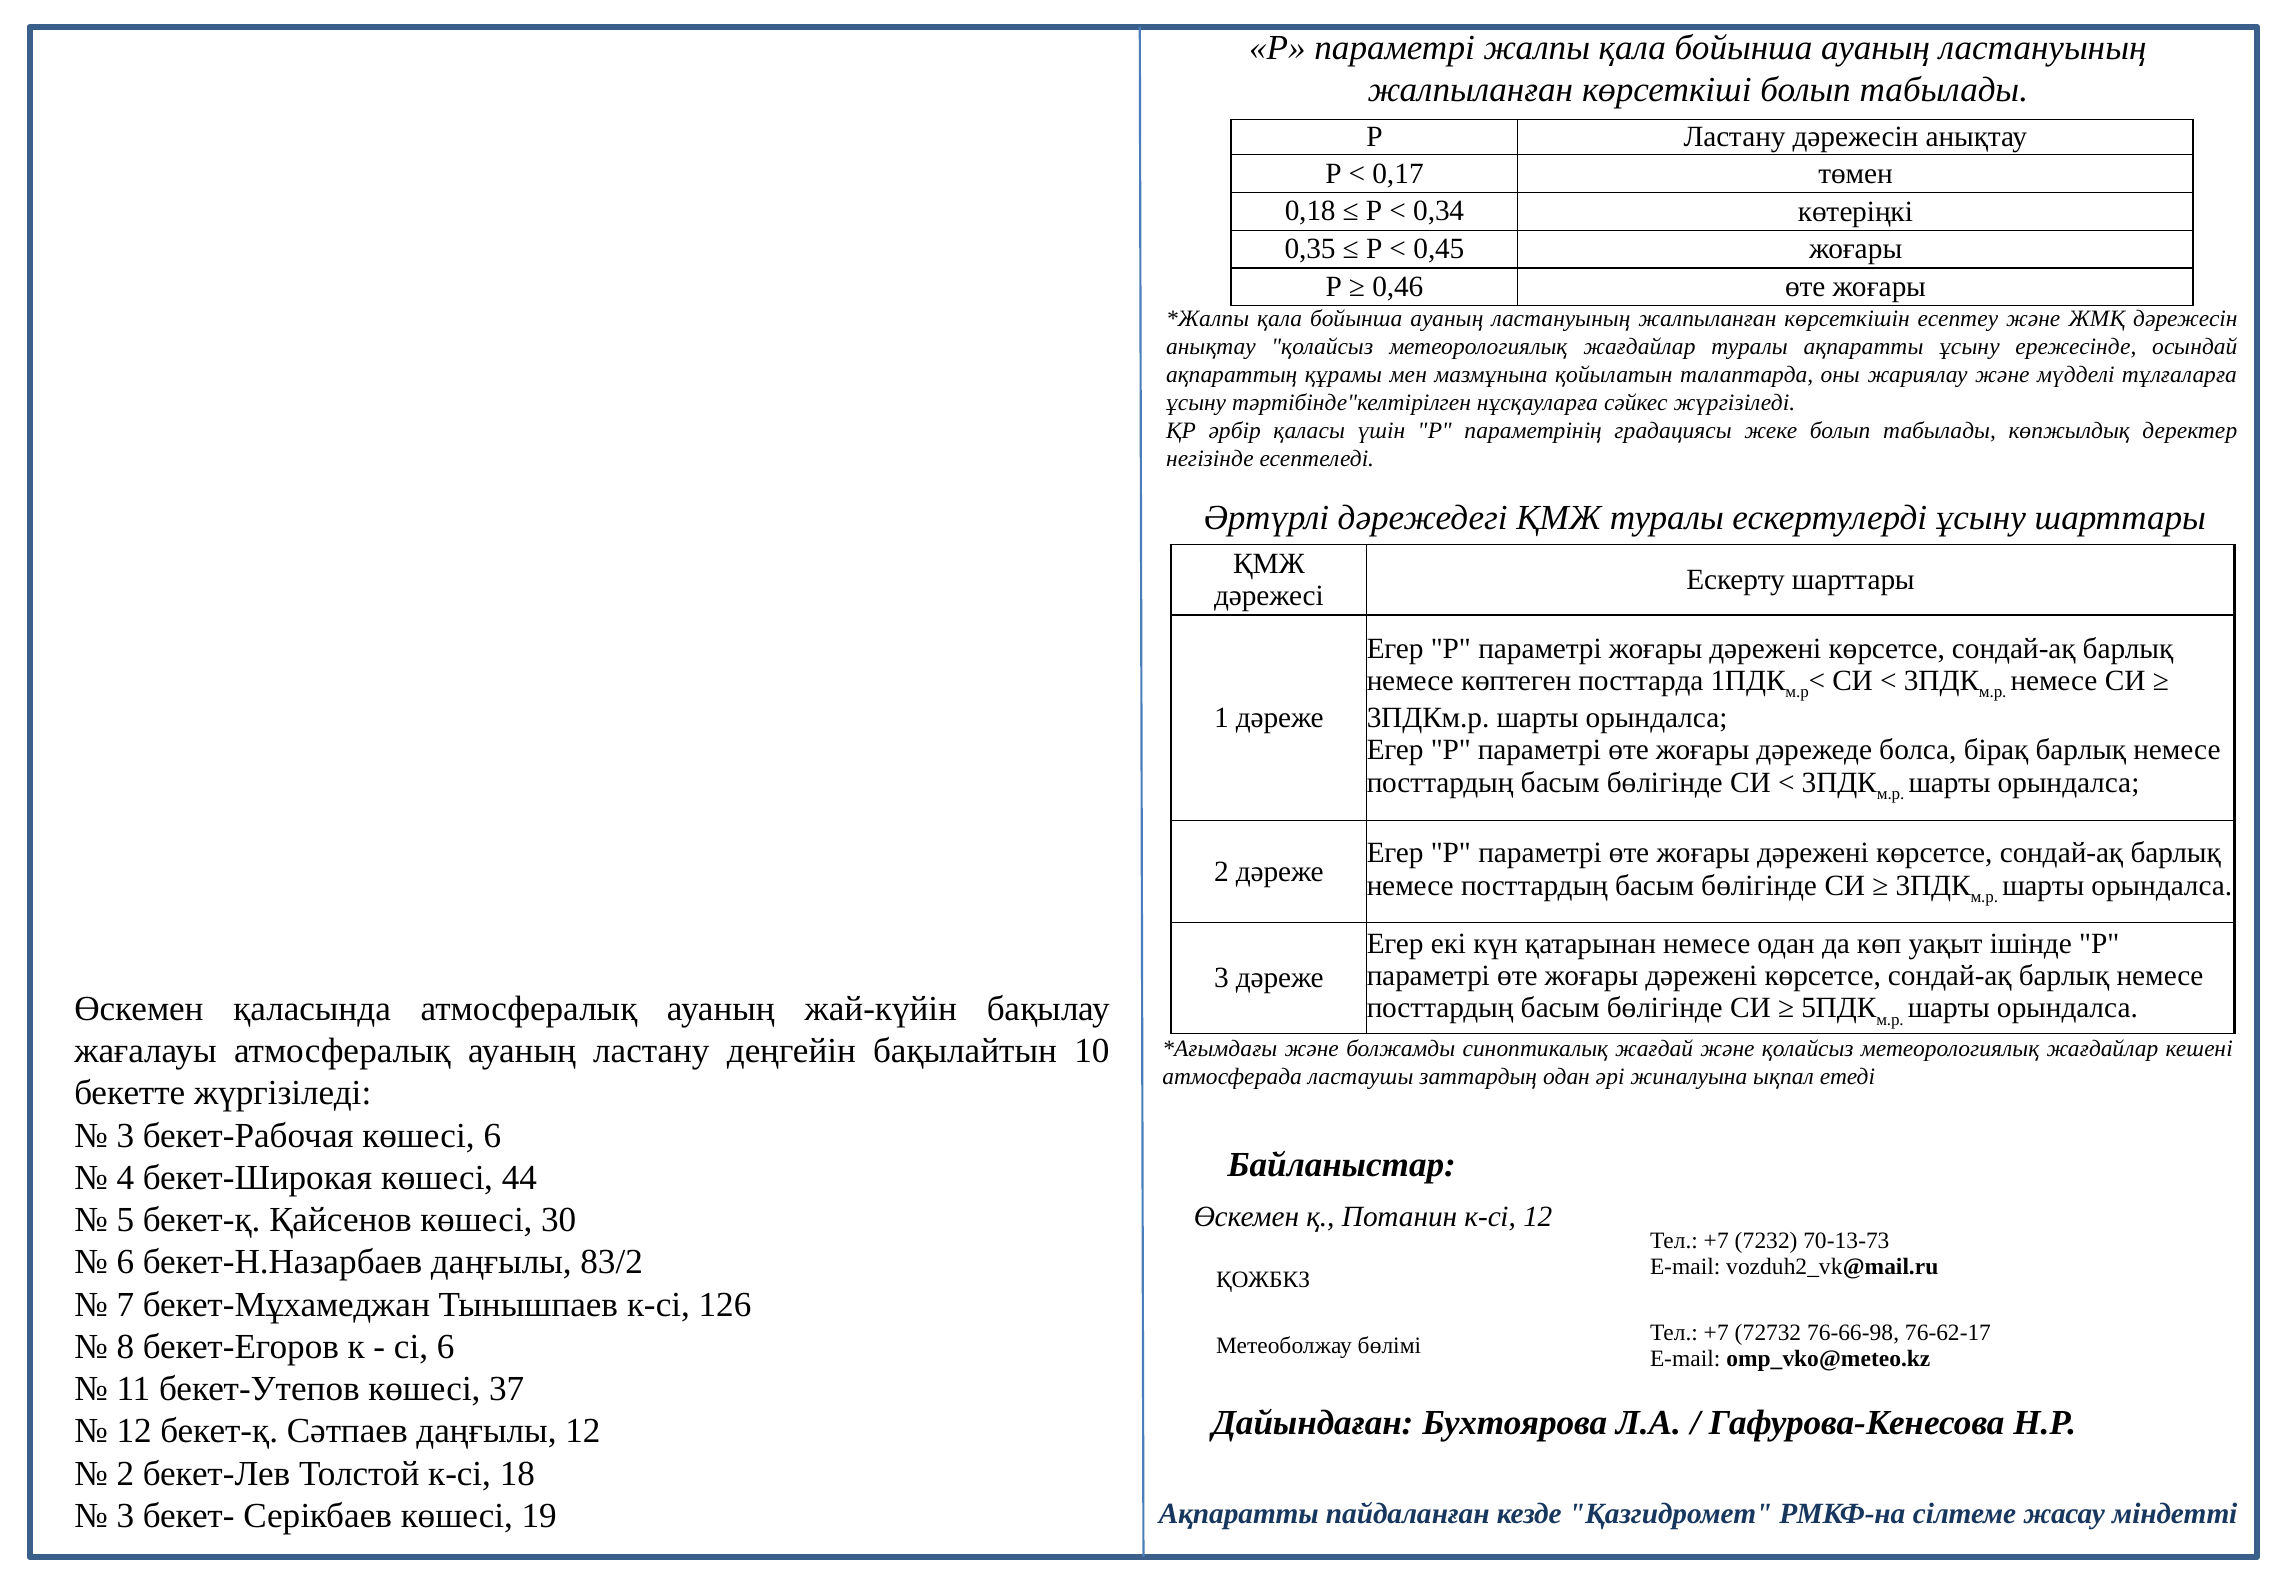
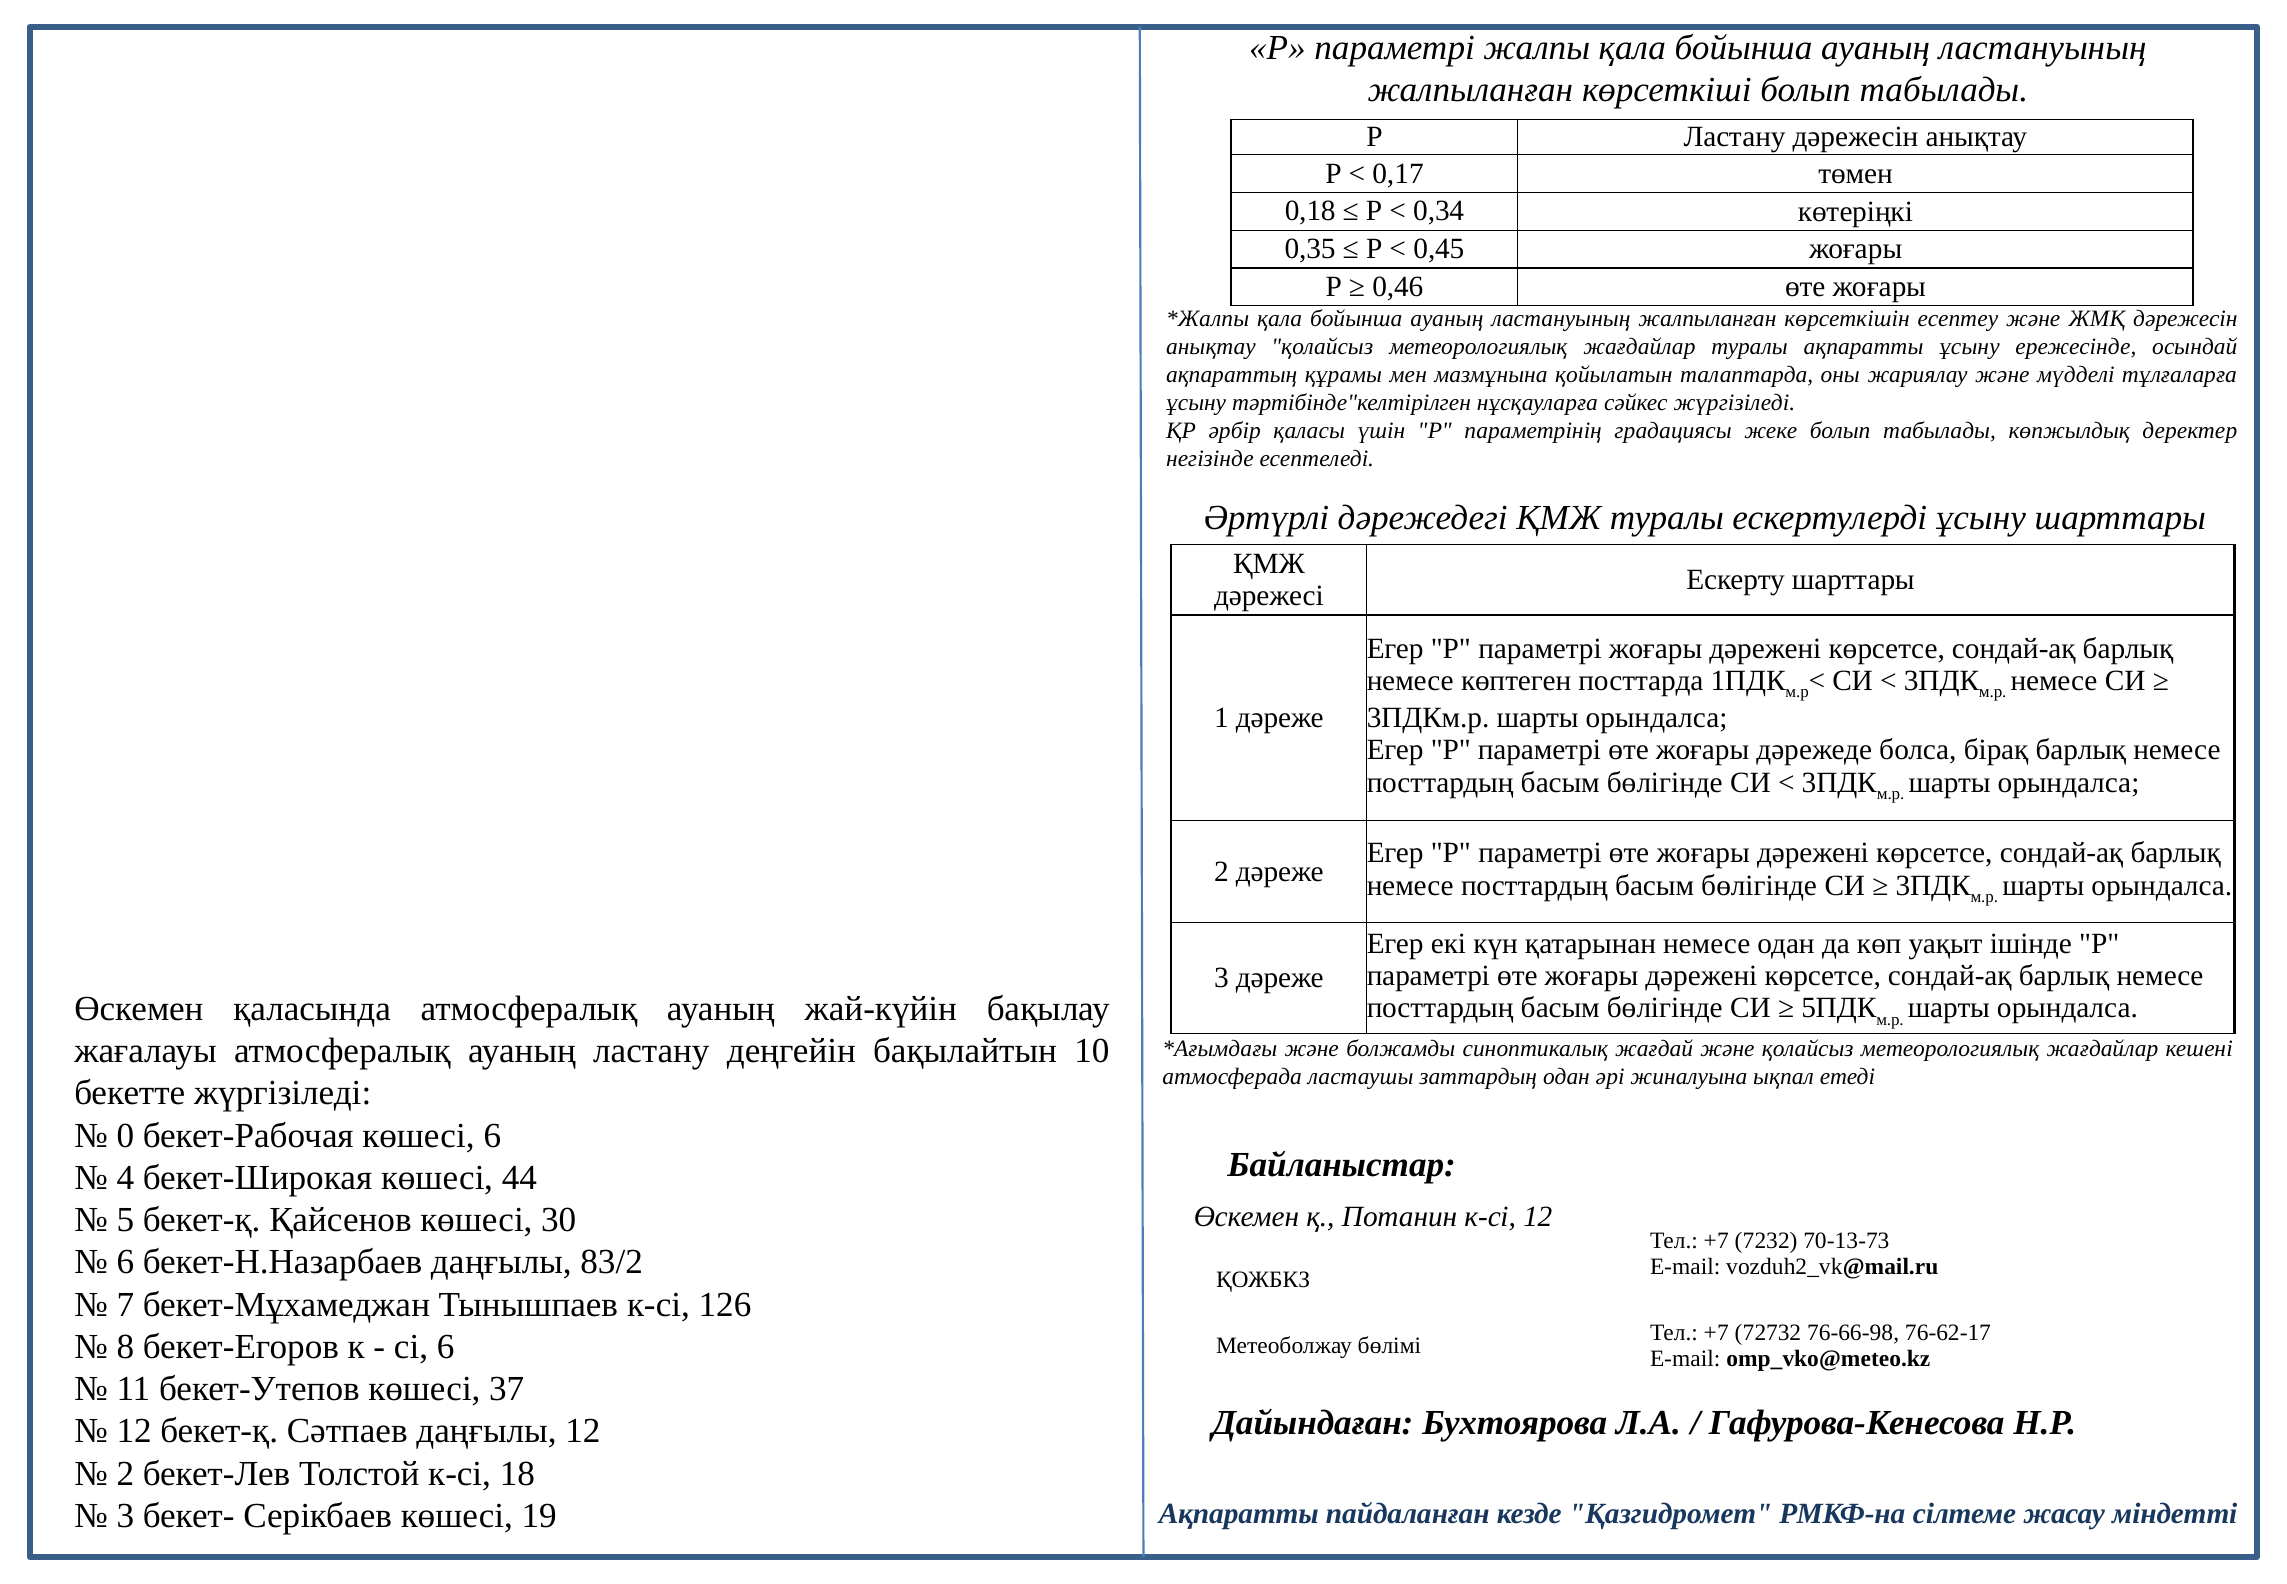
3 at (125, 1135): 3 -> 0
